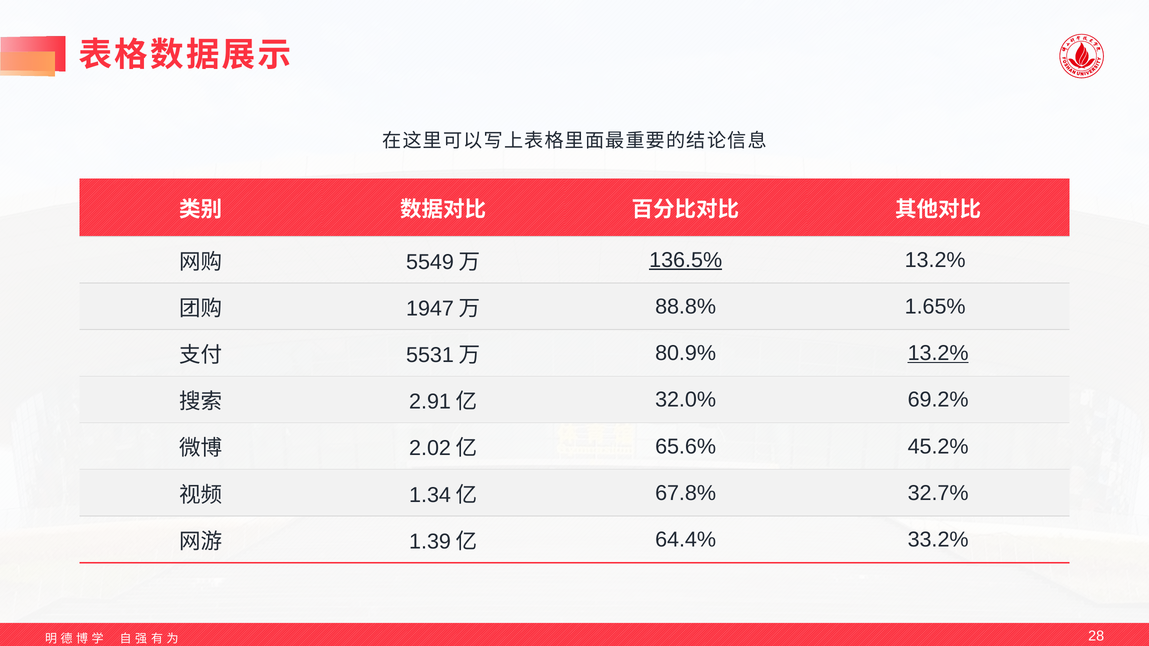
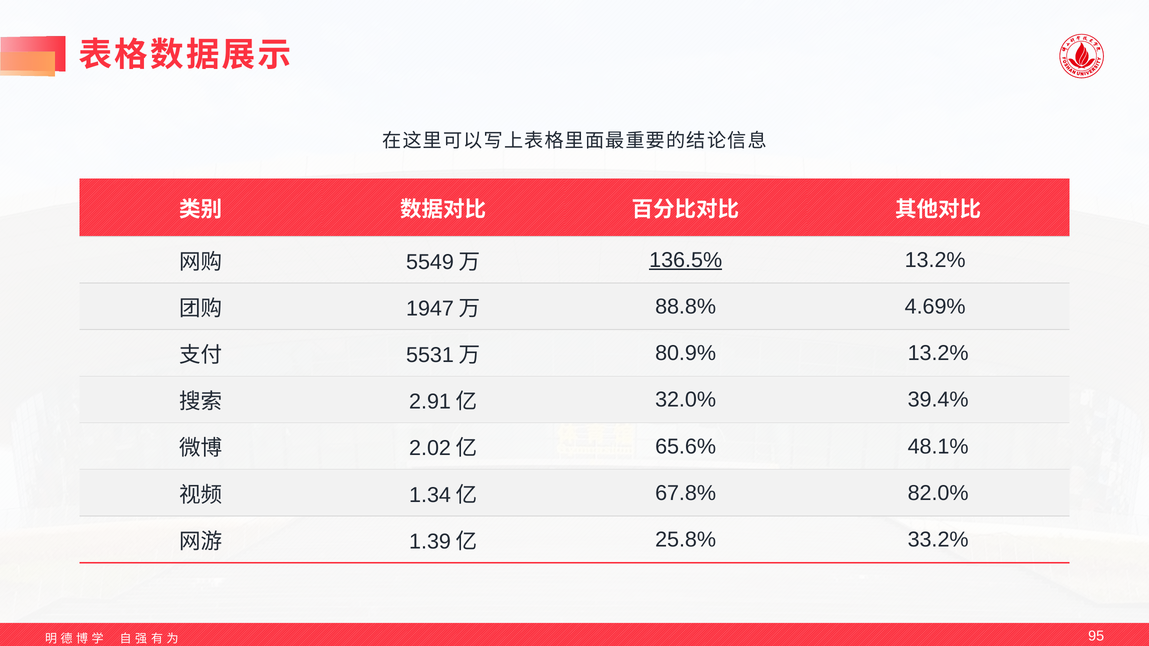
1.65%: 1.65% -> 4.69%
13.2% at (938, 353) underline: present -> none
69.2%: 69.2% -> 39.4%
45.2%: 45.2% -> 48.1%
32.7%: 32.7% -> 82.0%
64.4%: 64.4% -> 25.8%
28: 28 -> 95
